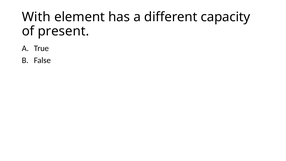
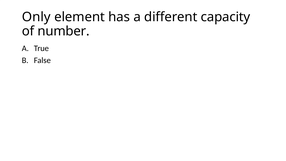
With: With -> Only
present: present -> number
